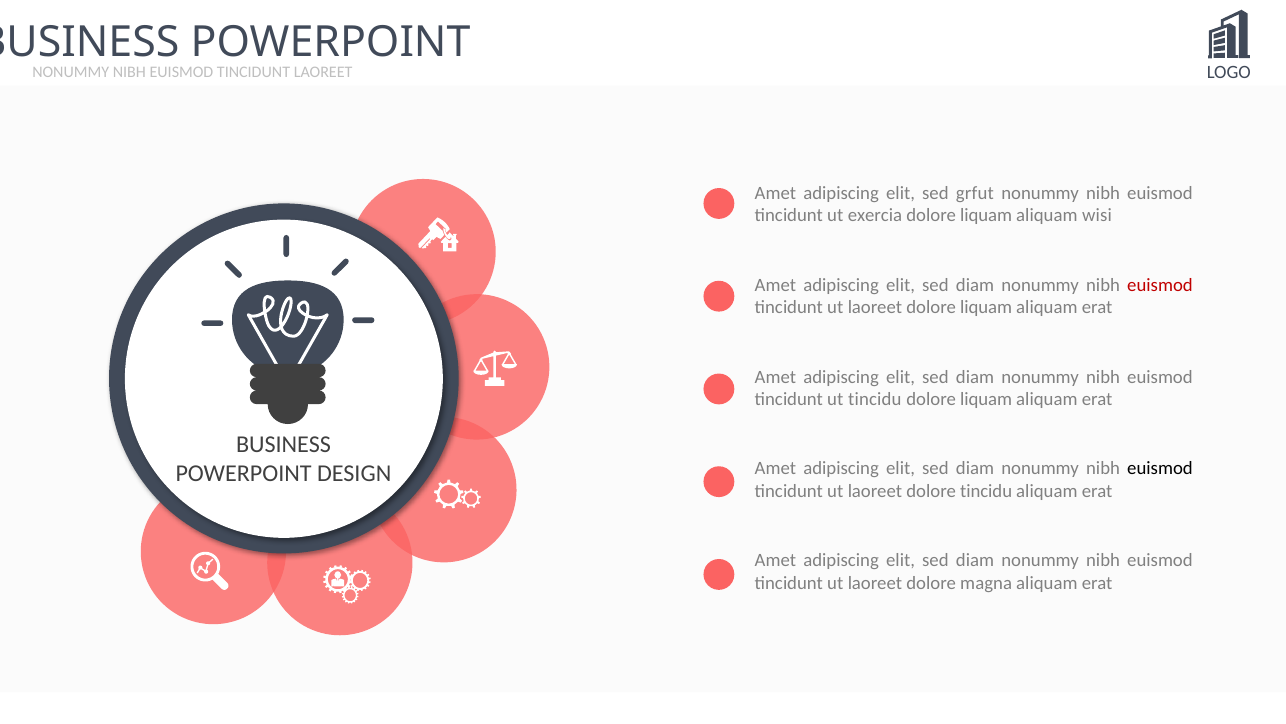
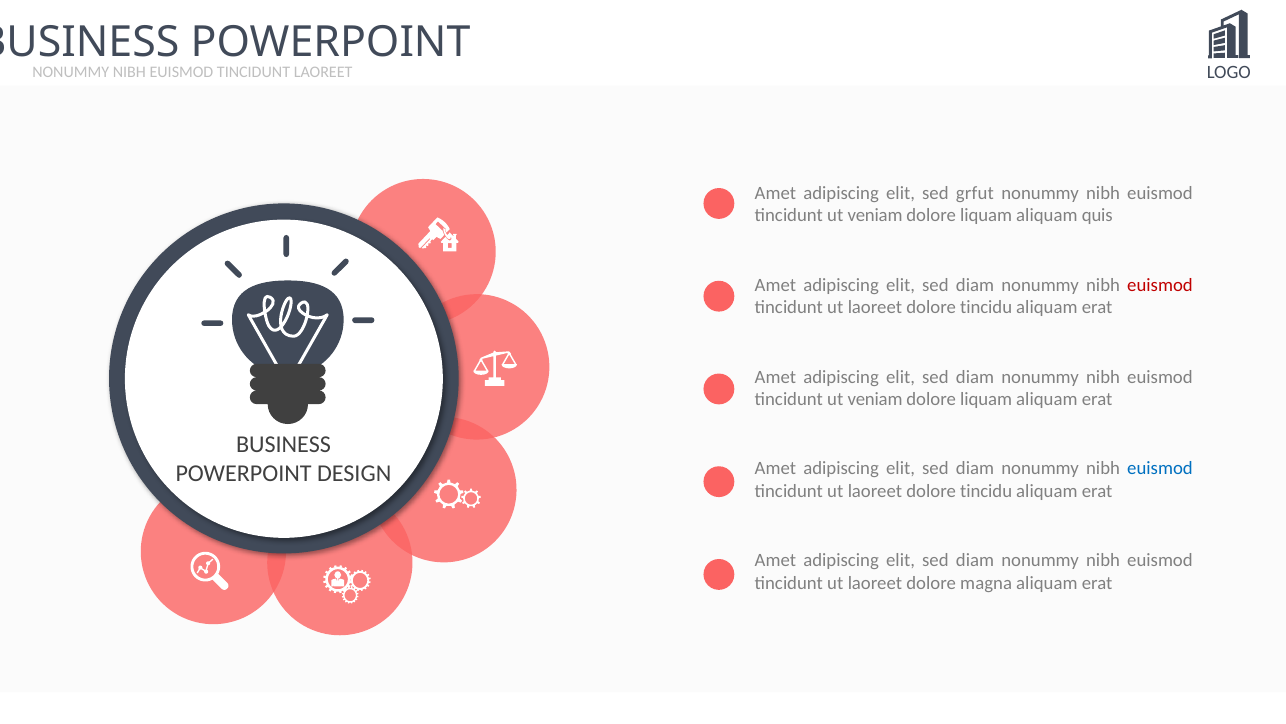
exercia at (875, 215): exercia -> veniam
wisi: wisi -> quis
liquam at (986, 307): liquam -> tincidu
tincidu at (875, 399): tincidu -> veniam
euismod at (1160, 468) colour: black -> blue
